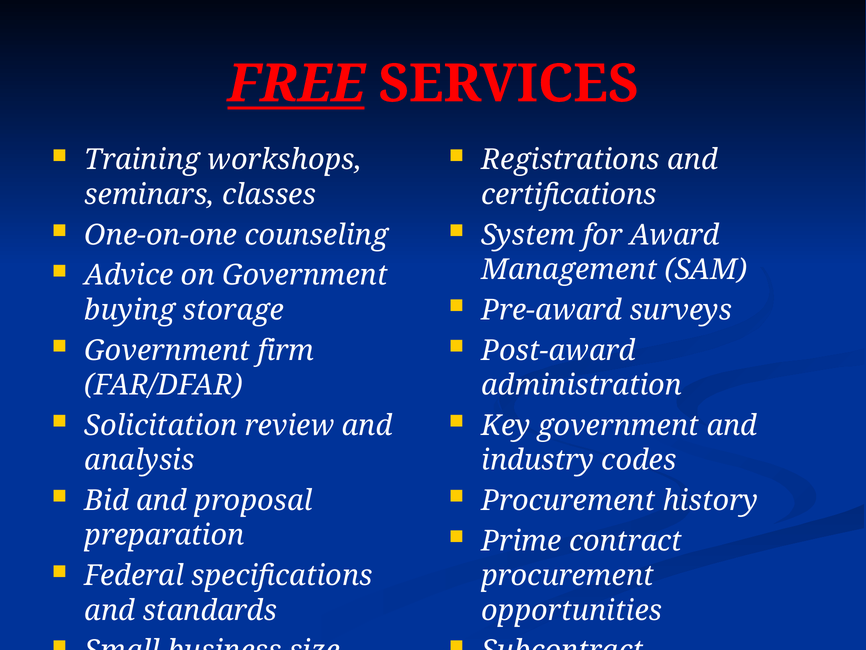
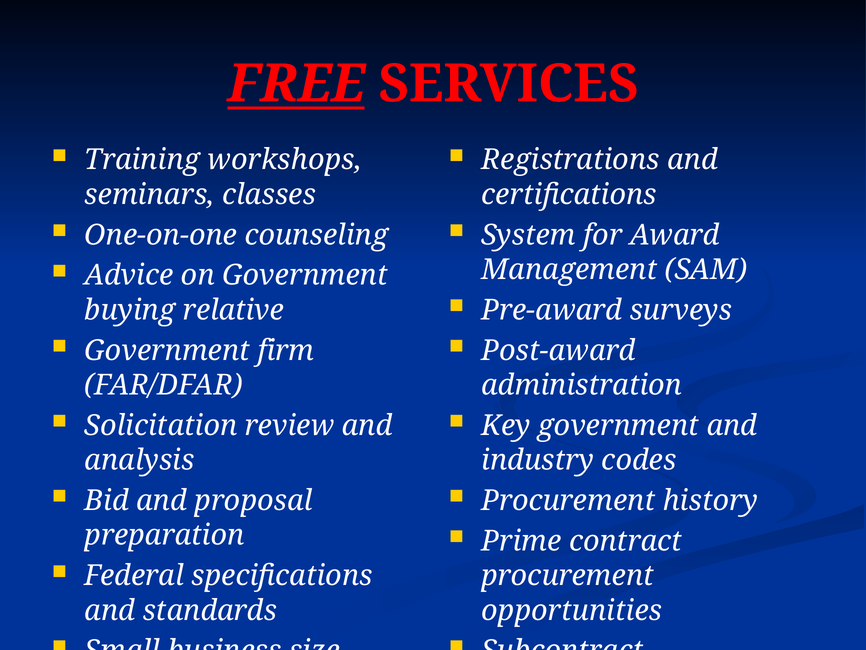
storage: storage -> relative
